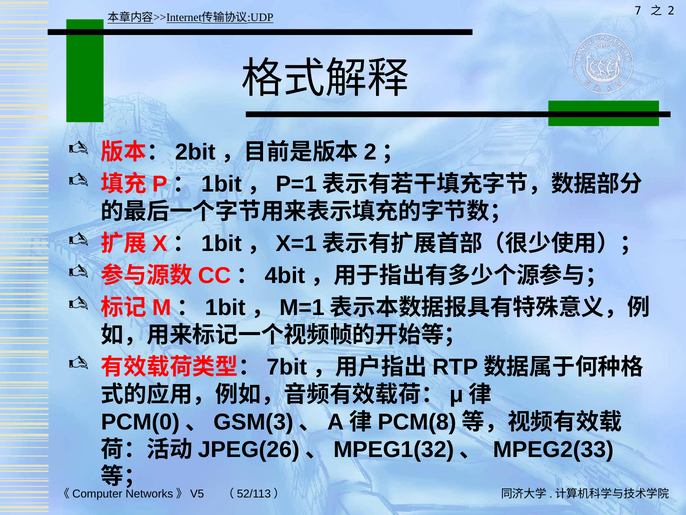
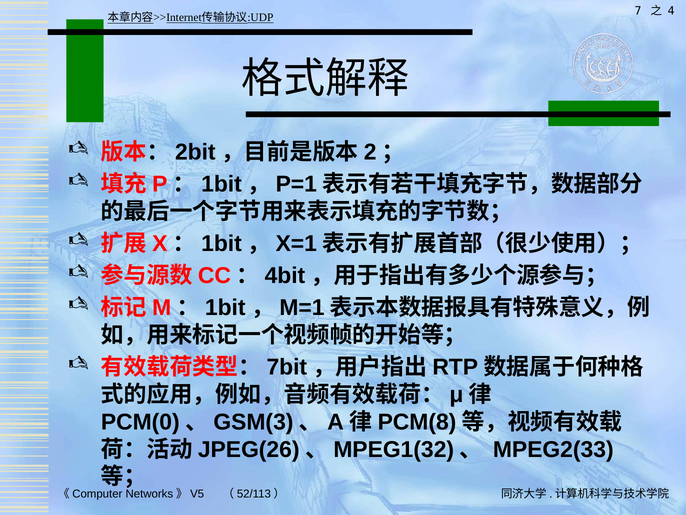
2: 2 -> 4
